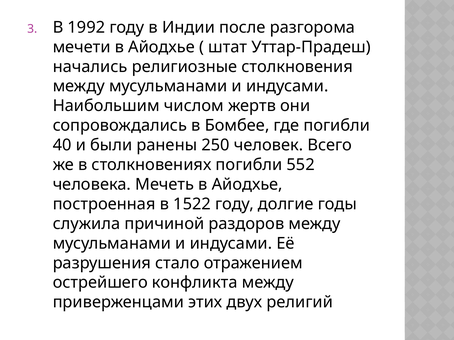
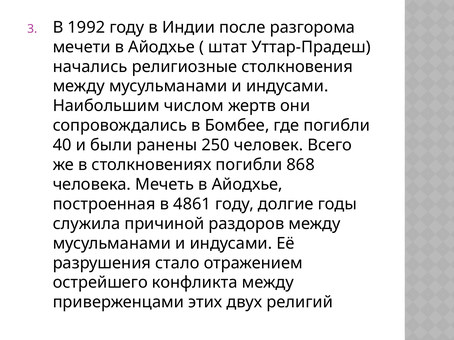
552: 552 -> 868
1522: 1522 -> 4861
